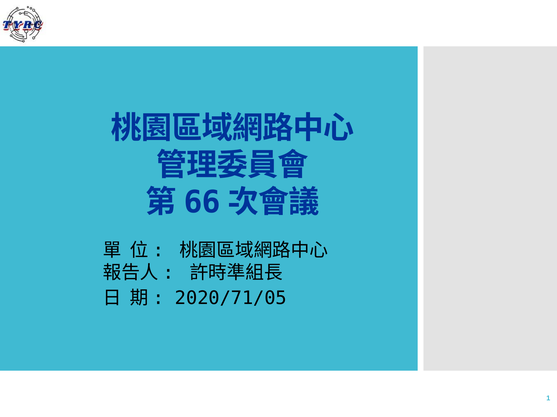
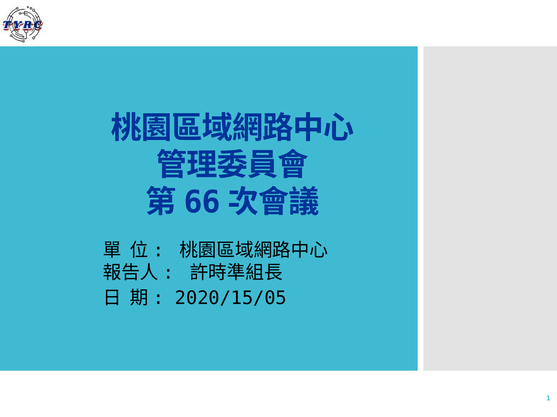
2020/71/05: 2020/71/05 -> 2020/15/05
